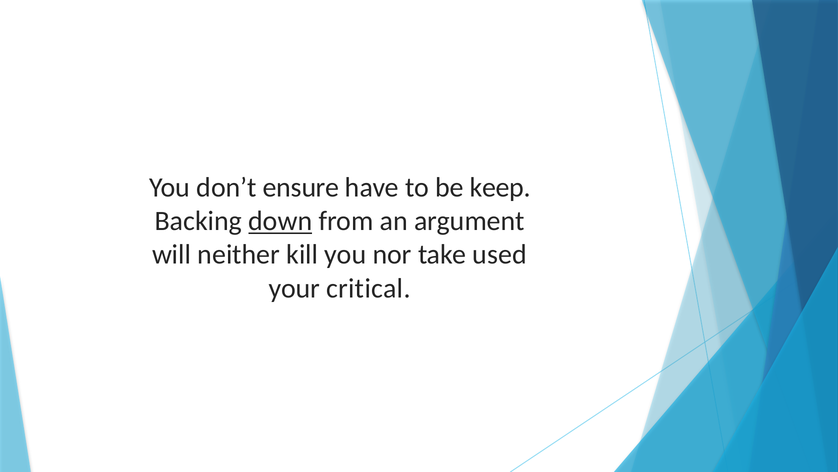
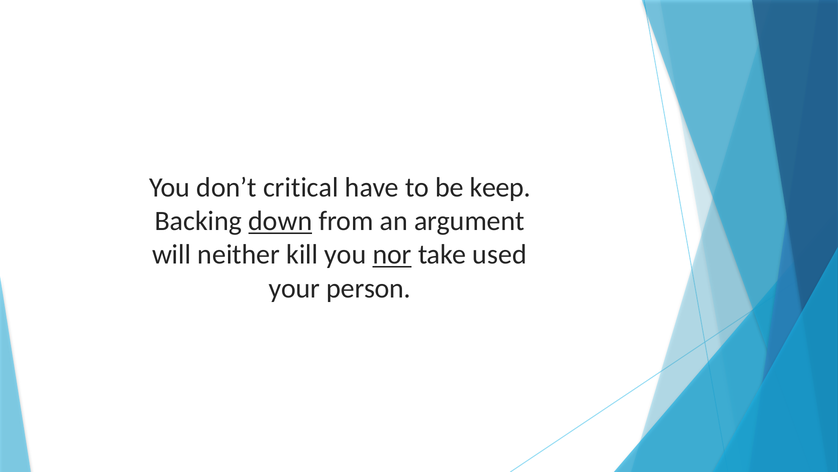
ensure: ensure -> critical
nor underline: none -> present
critical: critical -> person
